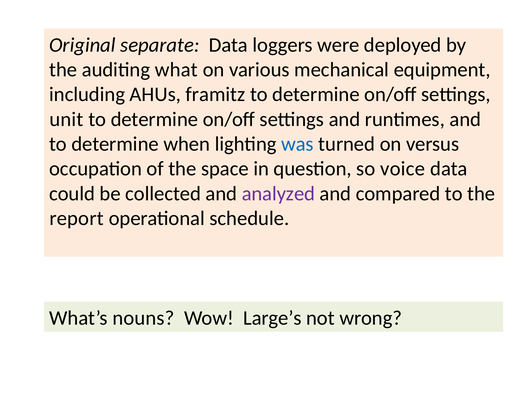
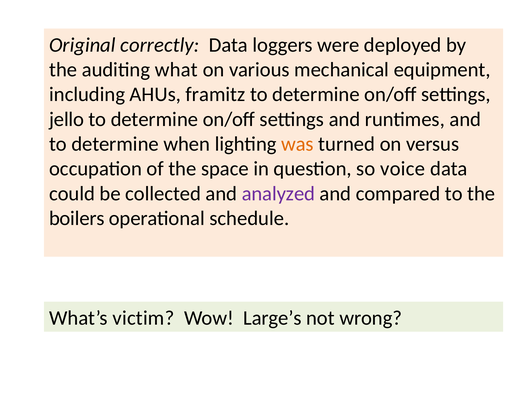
separate: separate -> correctly
unit: unit -> jello
was colour: blue -> orange
report: report -> boilers
nouns: nouns -> victim
